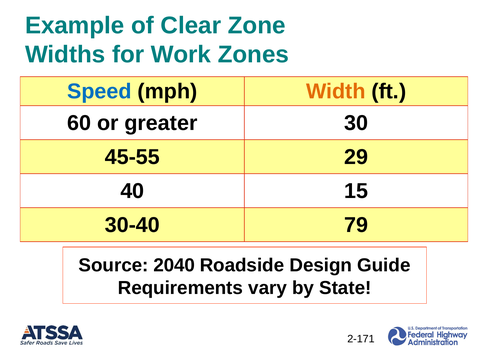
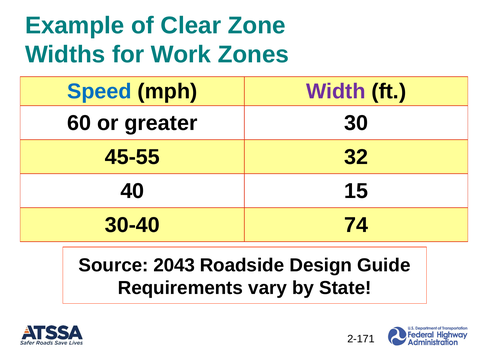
Width colour: orange -> purple
29: 29 -> 32
79: 79 -> 74
2040: 2040 -> 2043
